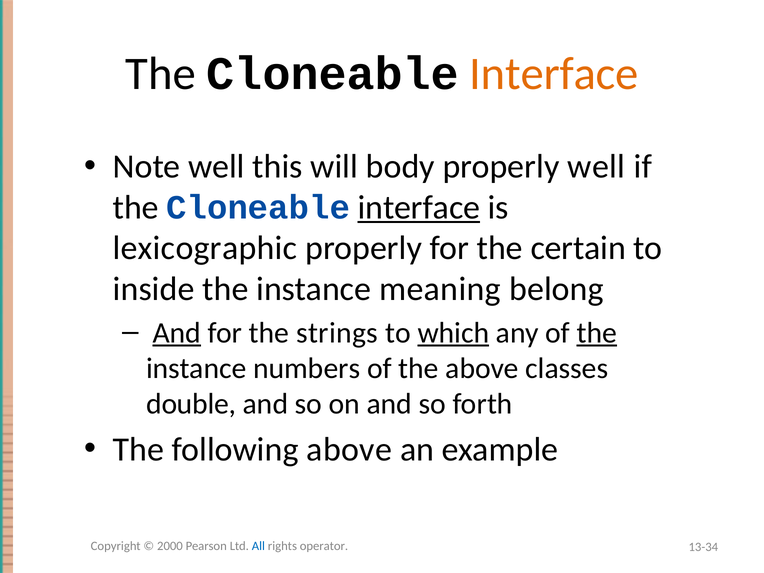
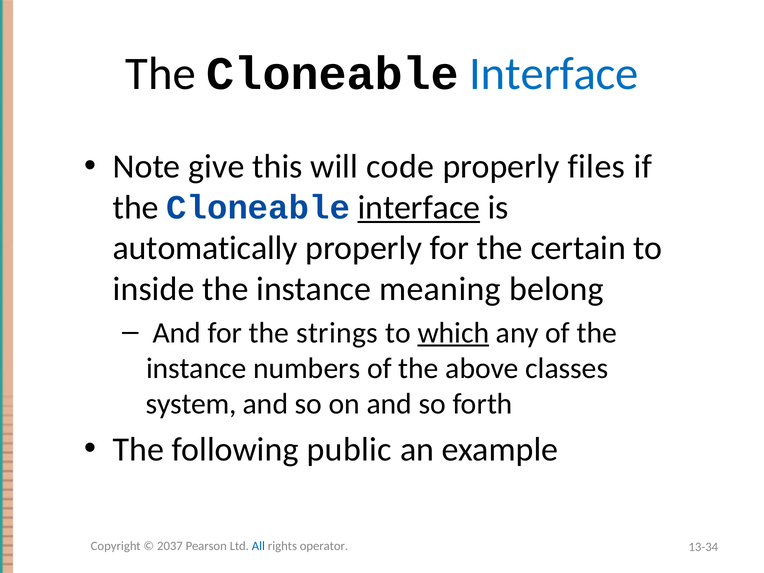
Interface at (554, 74) colour: orange -> blue
Note well: well -> give
body: body -> code
properly well: well -> files
lexicographic: lexicographic -> automatically
And at (177, 333) underline: present -> none
the at (597, 333) underline: present -> none
double: double -> system
following above: above -> public
2000: 2000 -> 2037
